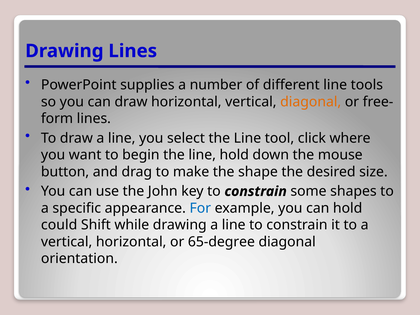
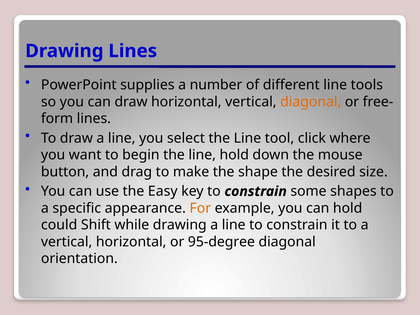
John: John -> Easy
For colour: blue -> orange
65-degree: 65-degree -> 95-degree
